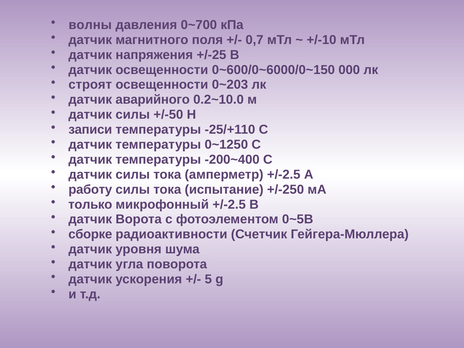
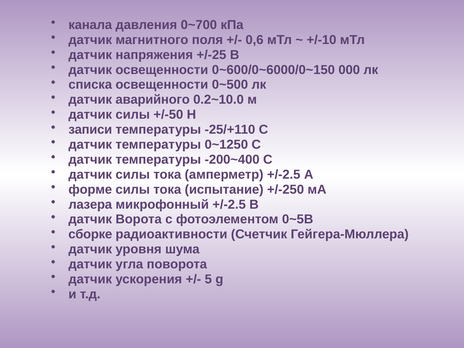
волны: волны -> канала
0,7: 0,7 -> 0,6
строят: строят -> списка
0~203: 0~203 -> 0~500
работу: работу -> форме
только: только -> лазера
